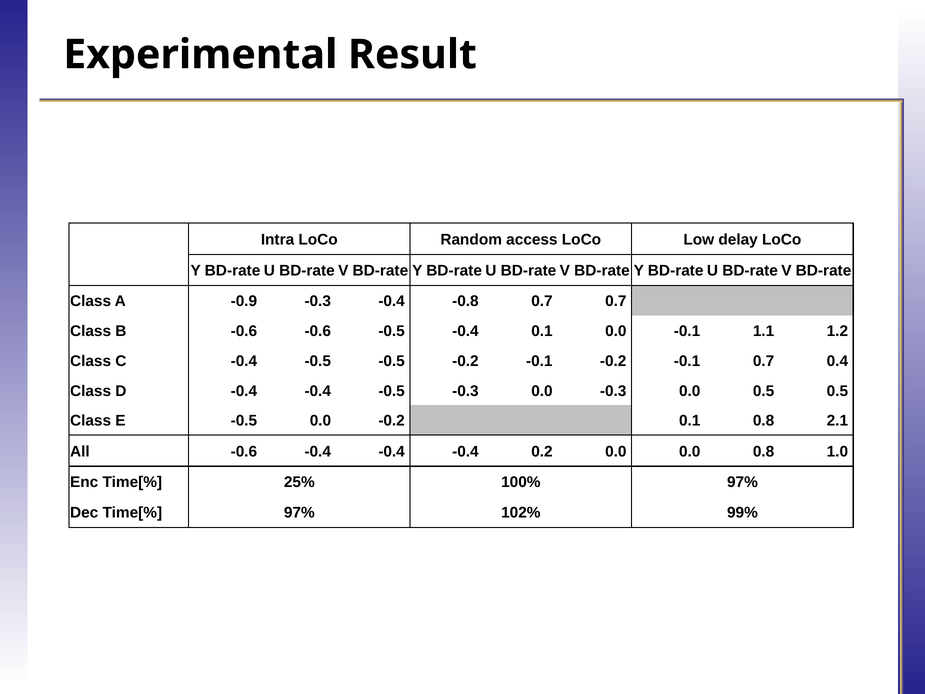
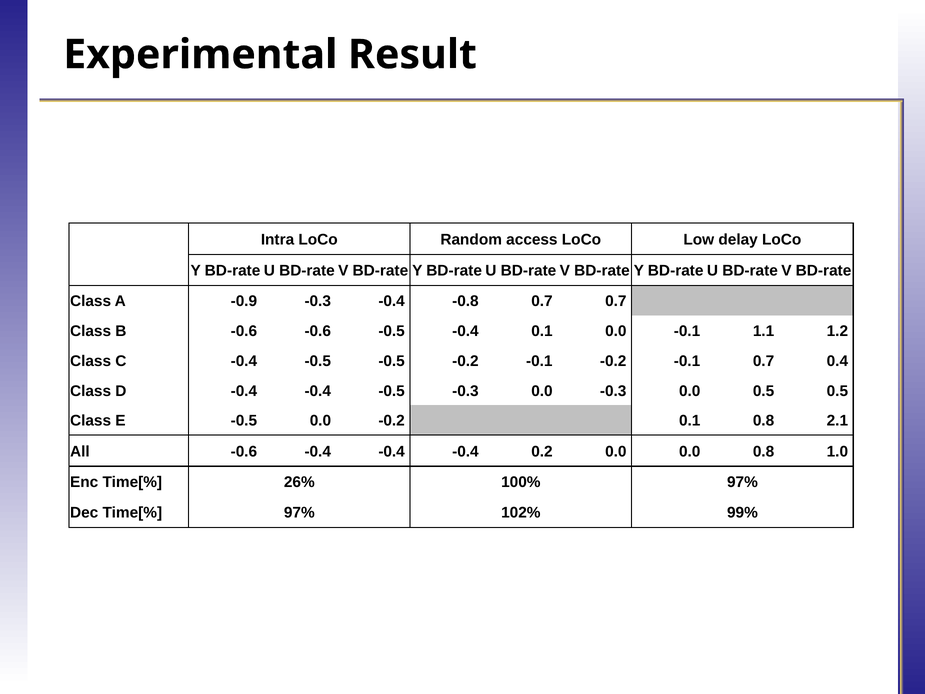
25%: 25% -> 26%
